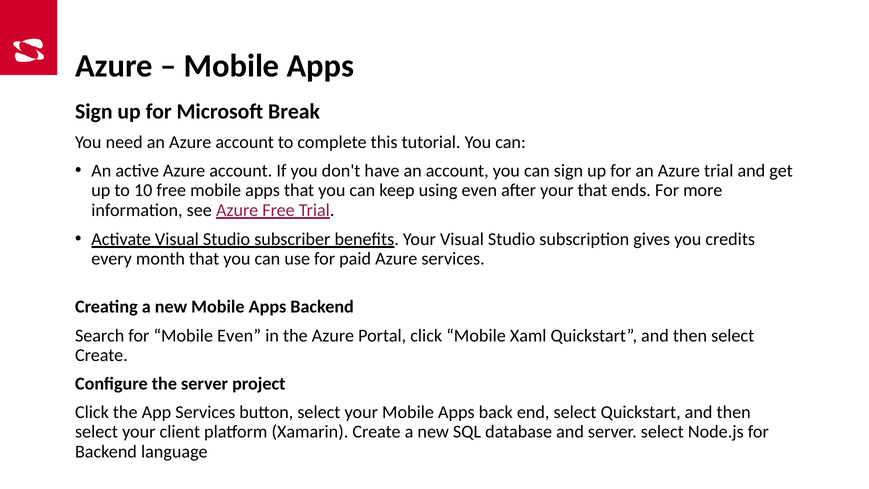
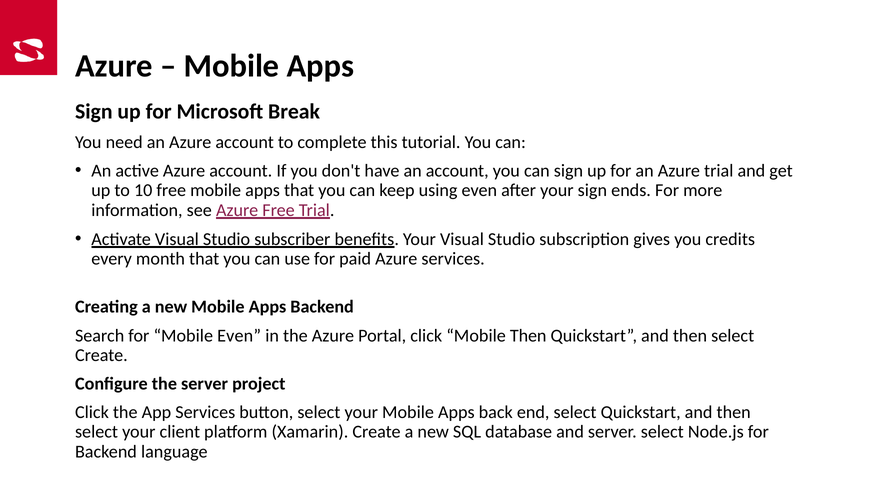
your that: that -> sign
Mobile Xaml: Xaml -> Then
